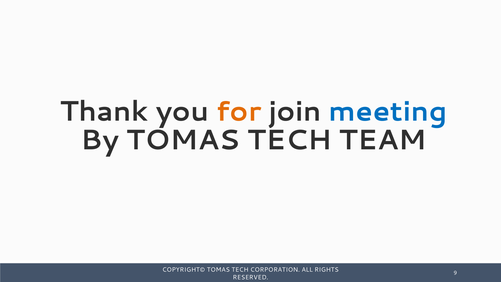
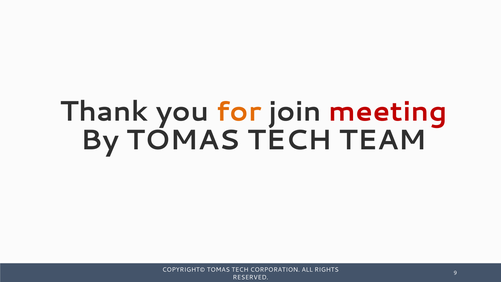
meeting colour: blue -> red
